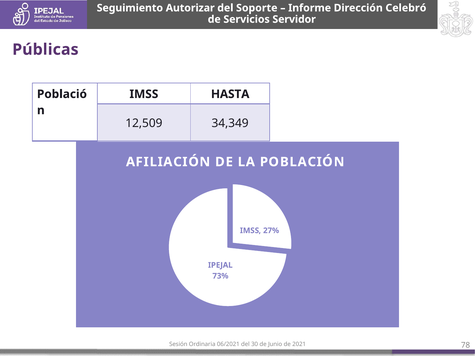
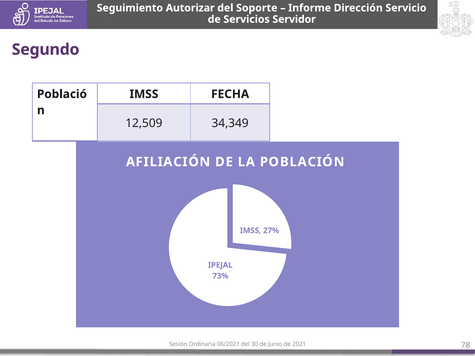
Celebró: Celebró -> Servicio
Públicas: Públicas -> Segundo
HASTA: HASTA -> FECHA
